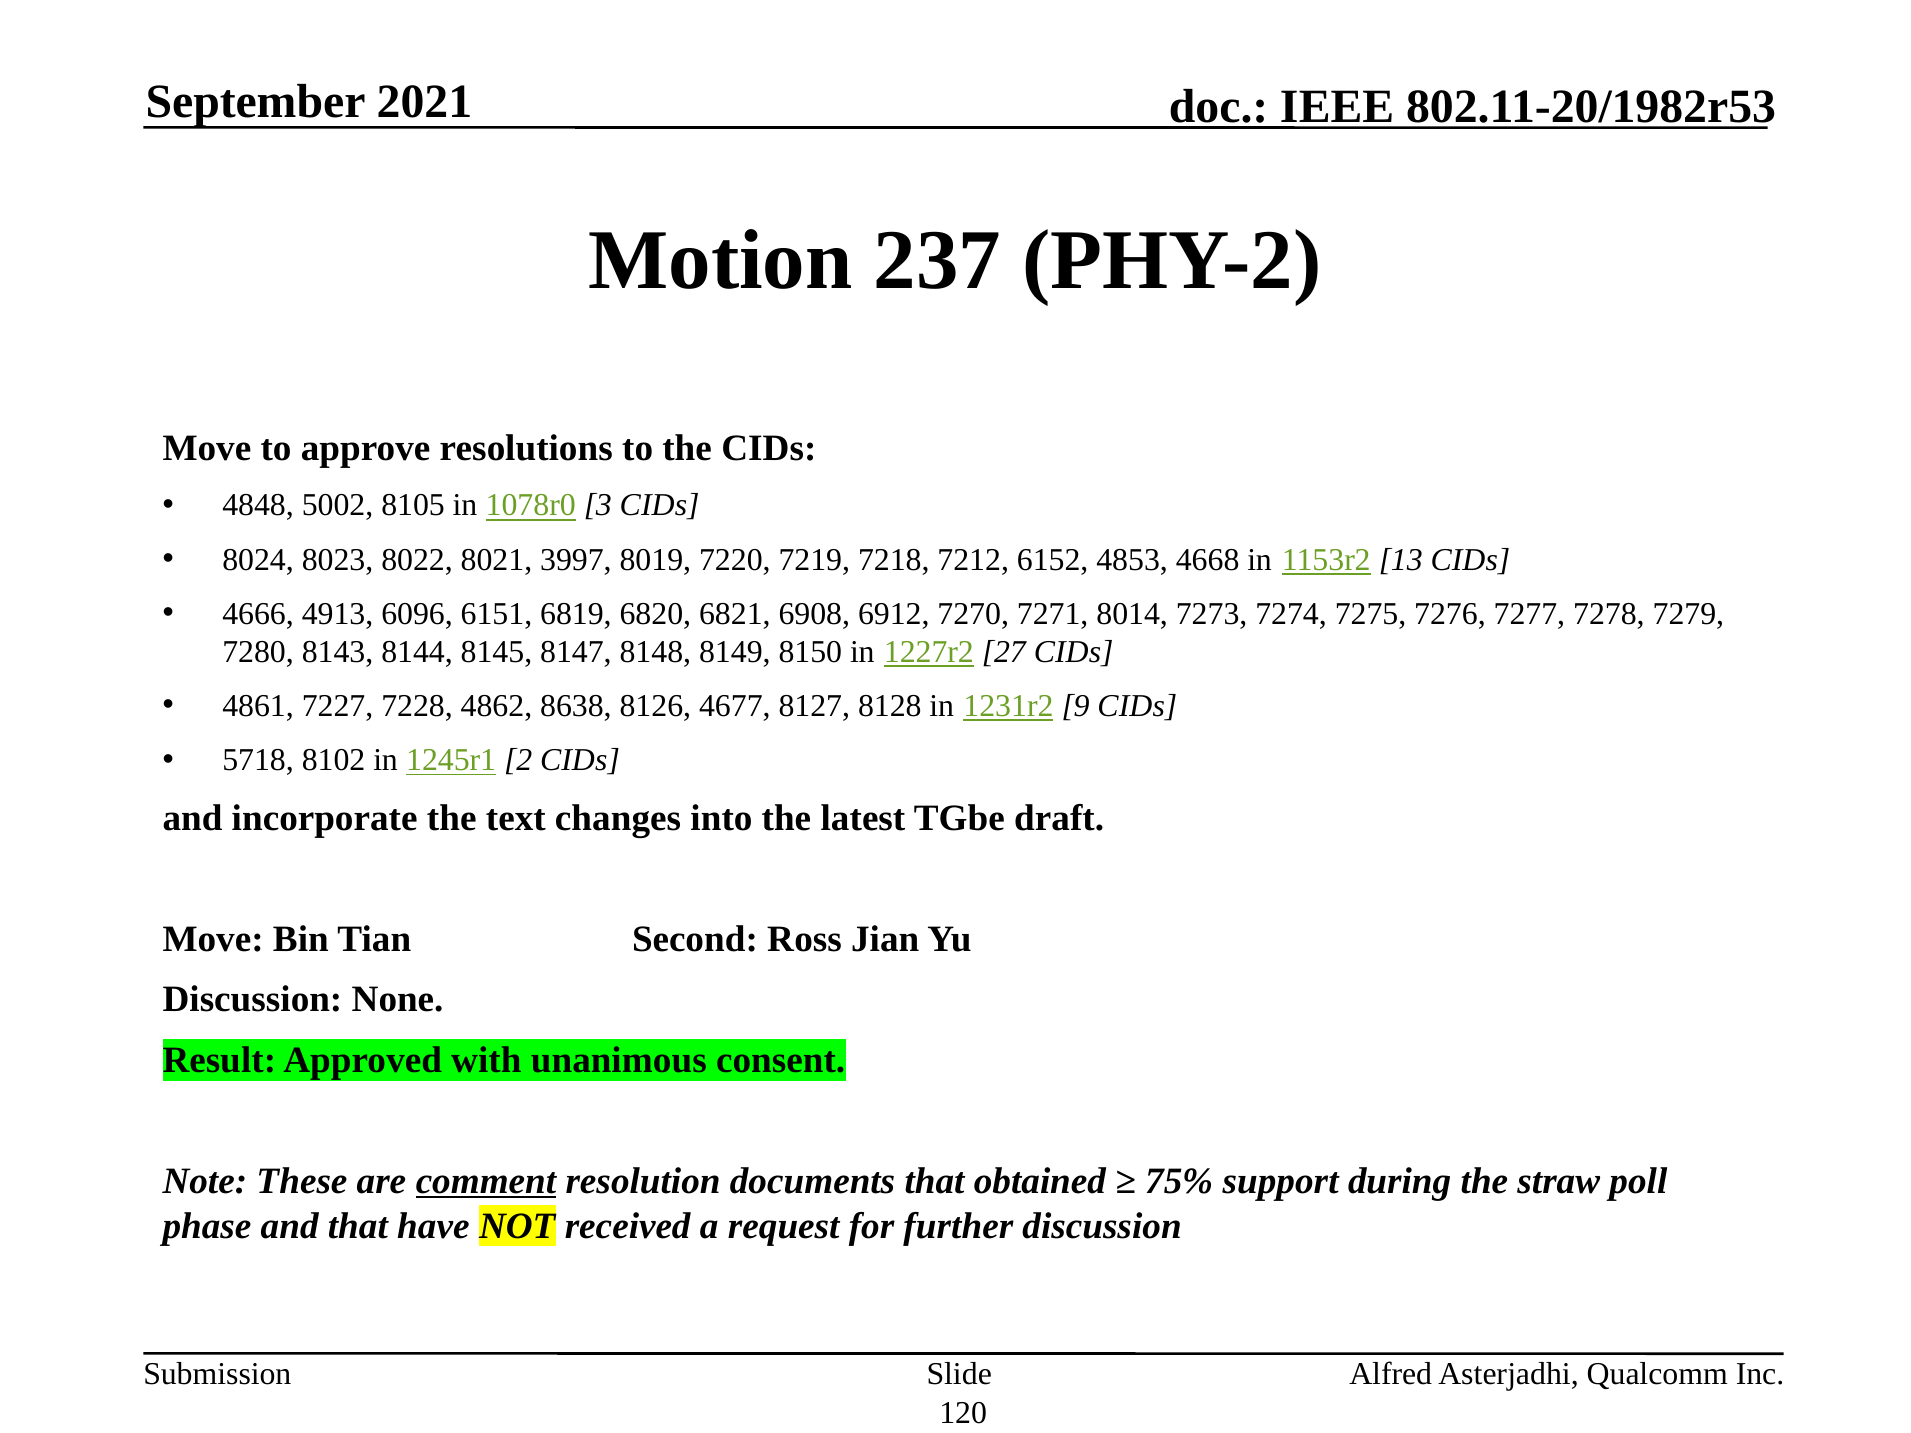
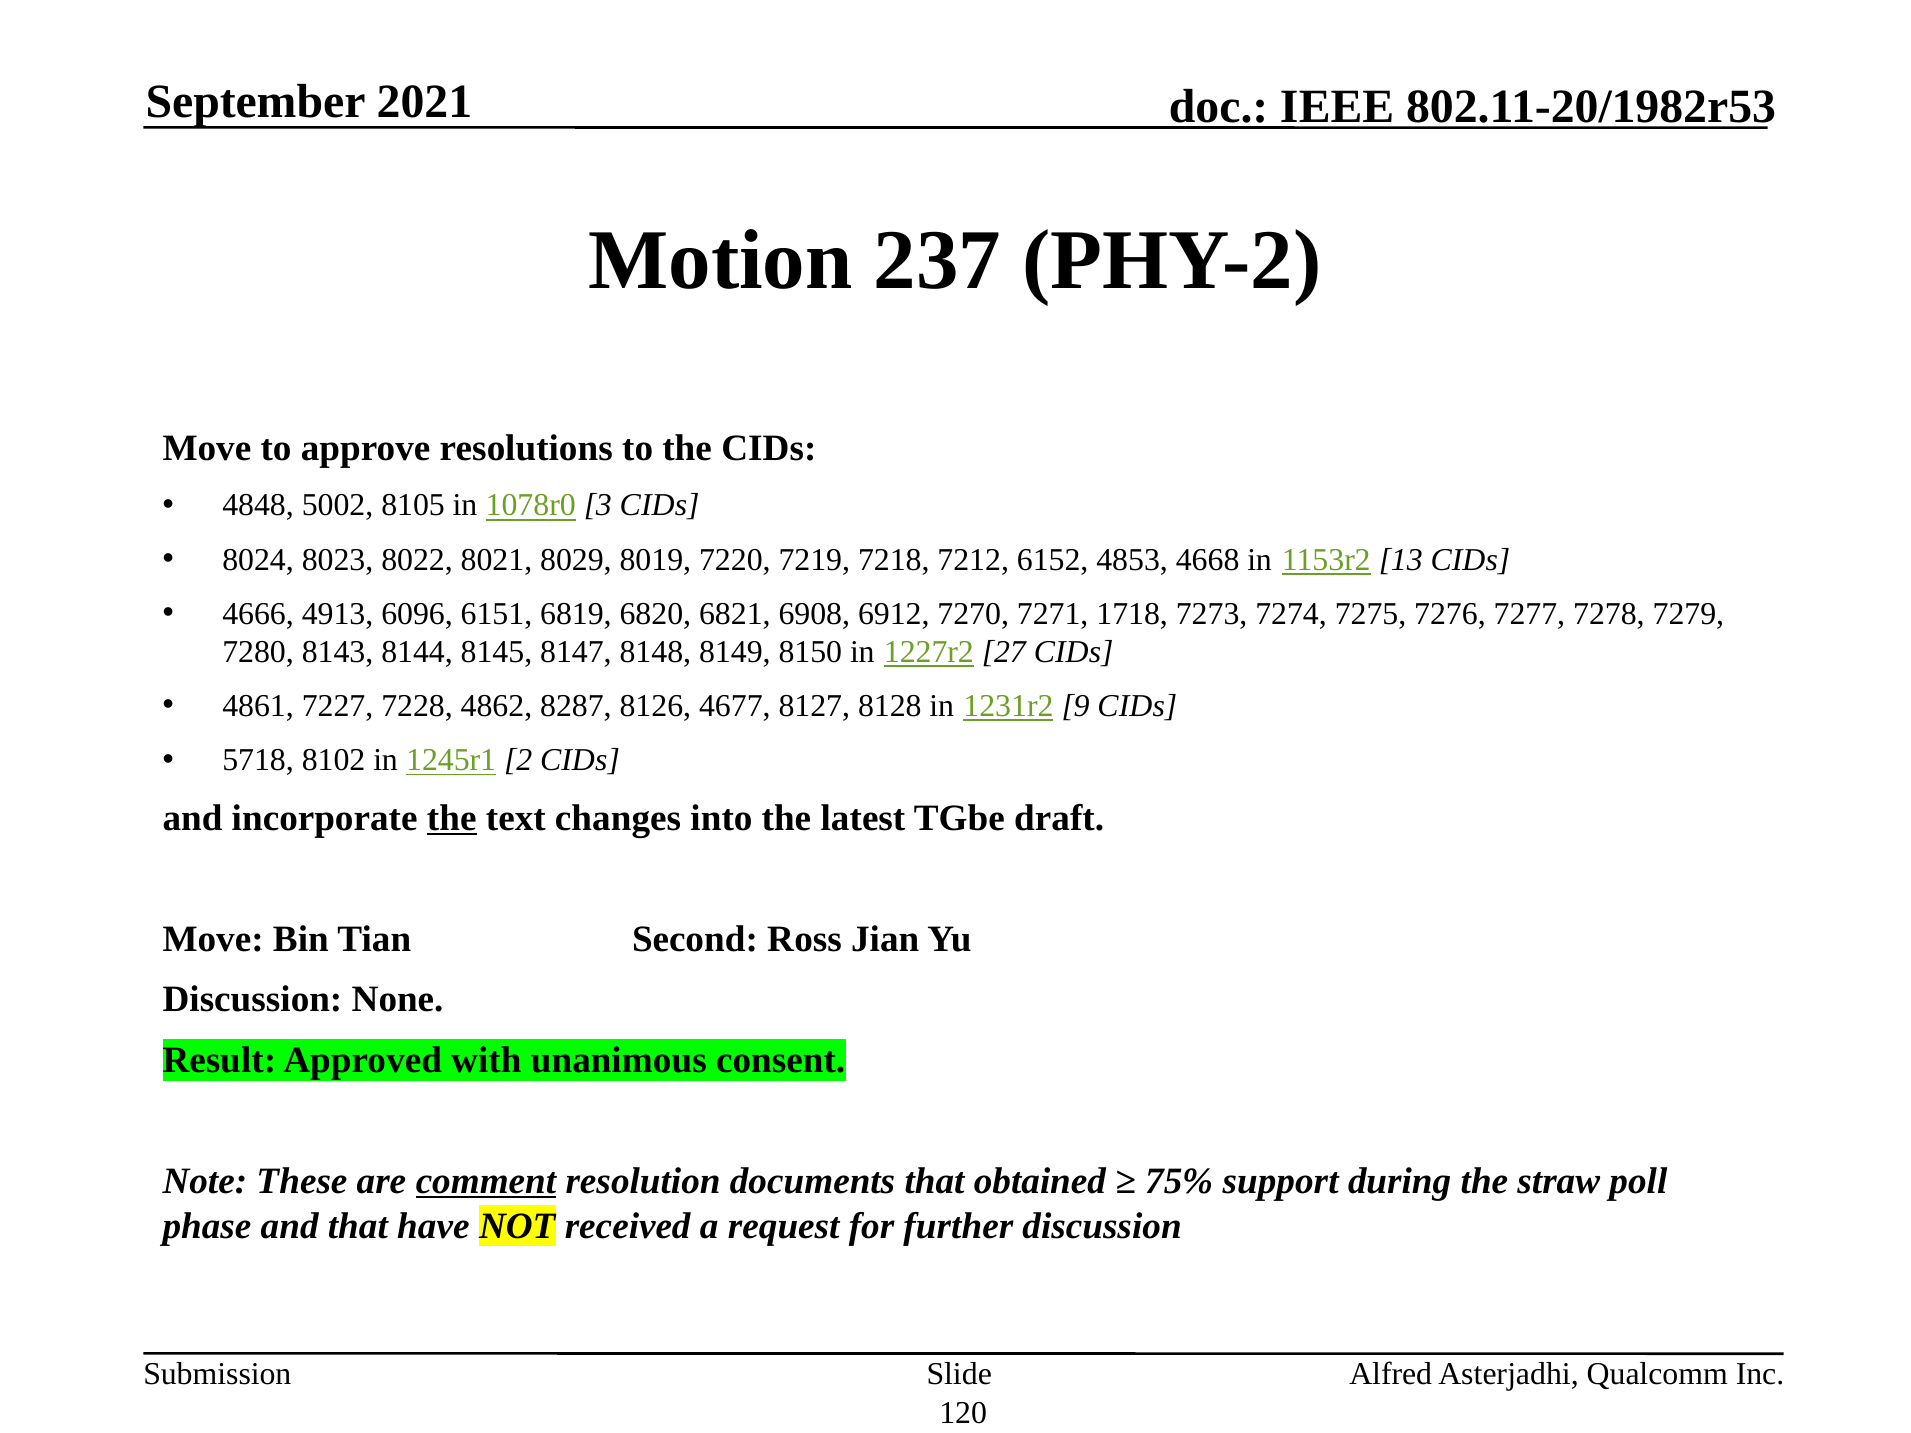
3997: 3997 -> 8029
8014: 8014 -> 1718
8638: 8638 -> 8287
the at (452, 818) underline: none -> present
